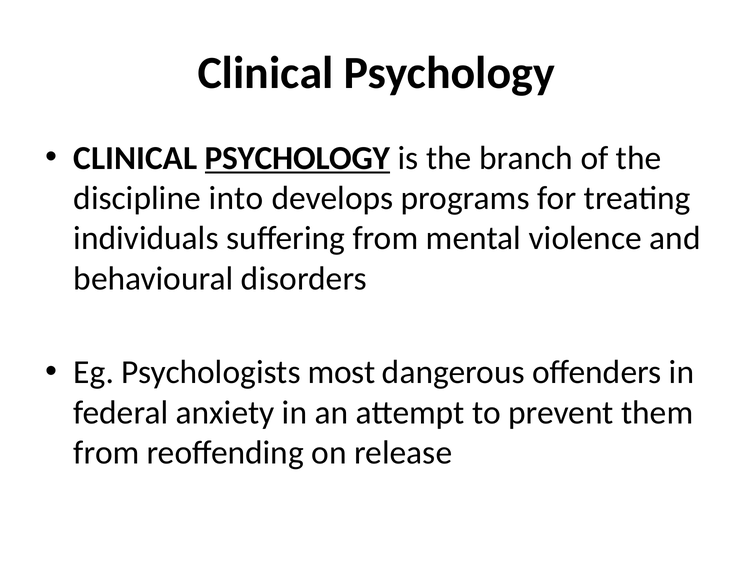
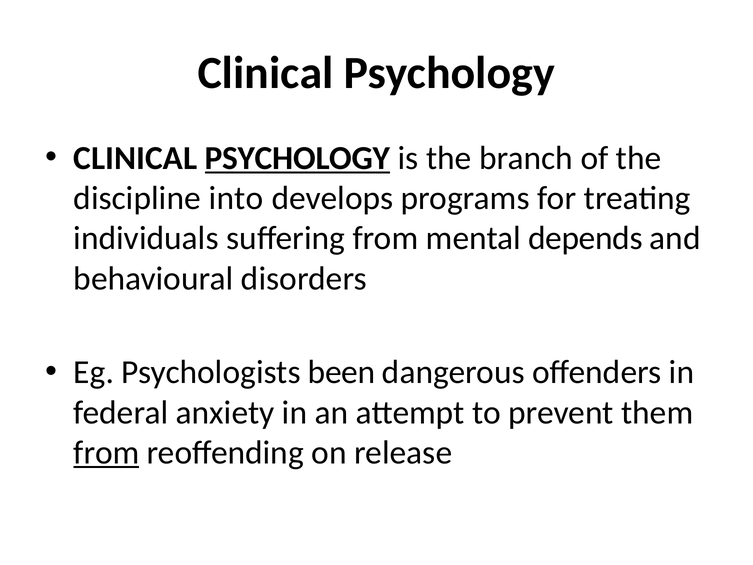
violence: violence -> depends
most: most -> been
from at (106, 453) underline: none -> present
